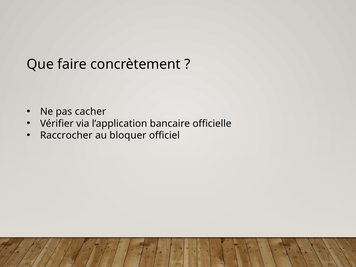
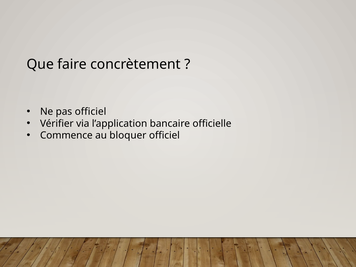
pas cacher: cacher -> officiel
Raccrocher: Raccrocher -> Commence
